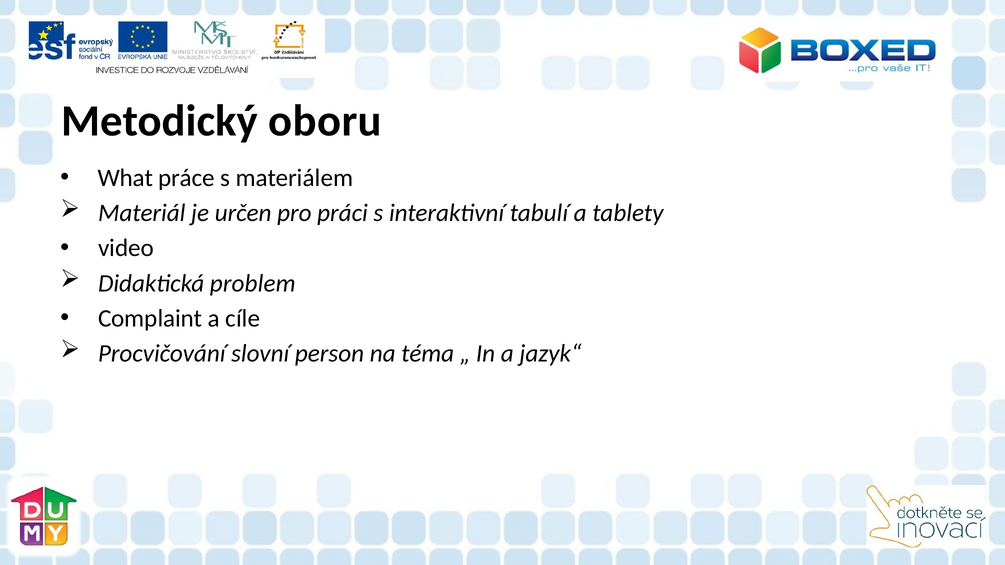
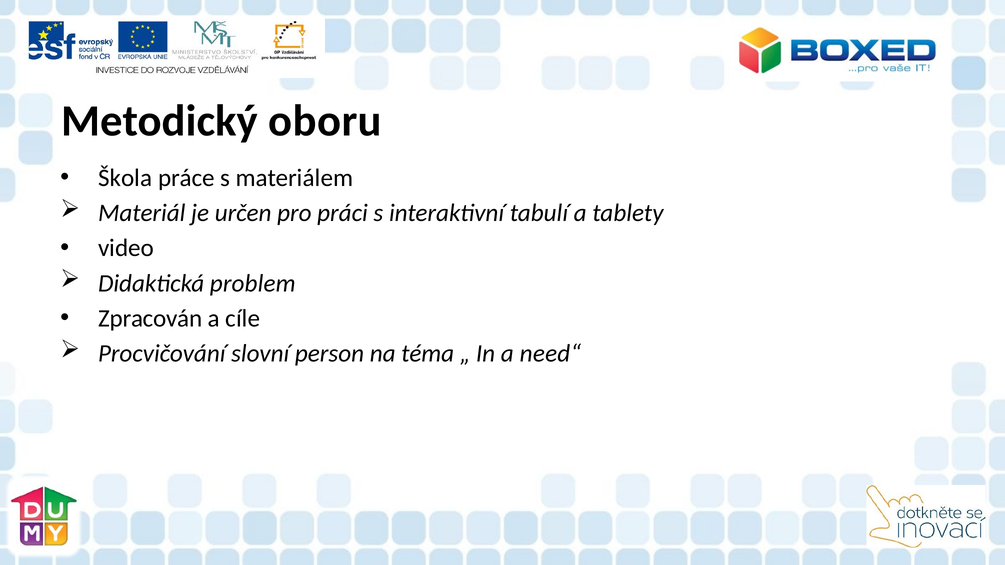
What: What -> Škola
Complaint: Complaint -> Zpracován
jazyk“: jazyk“ -> need“
